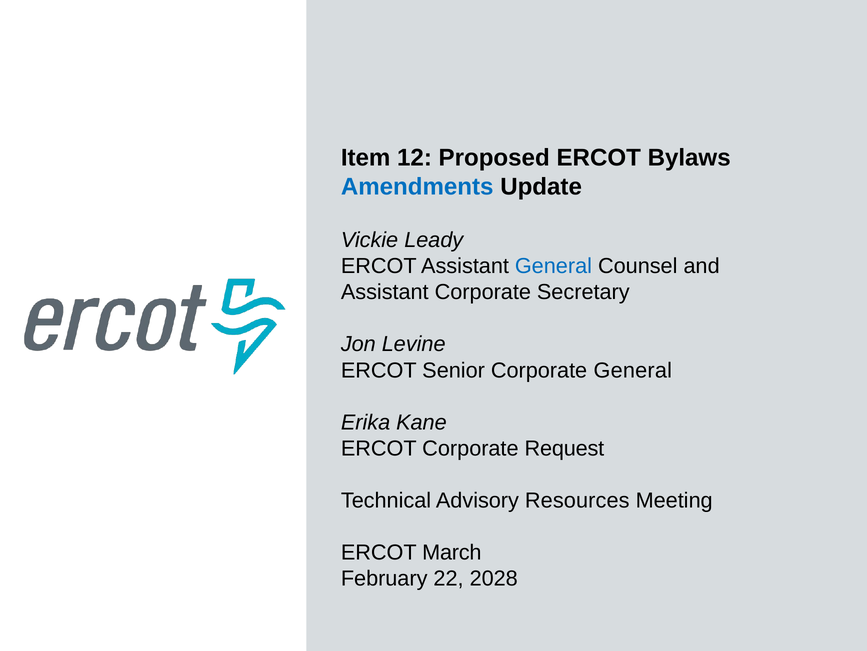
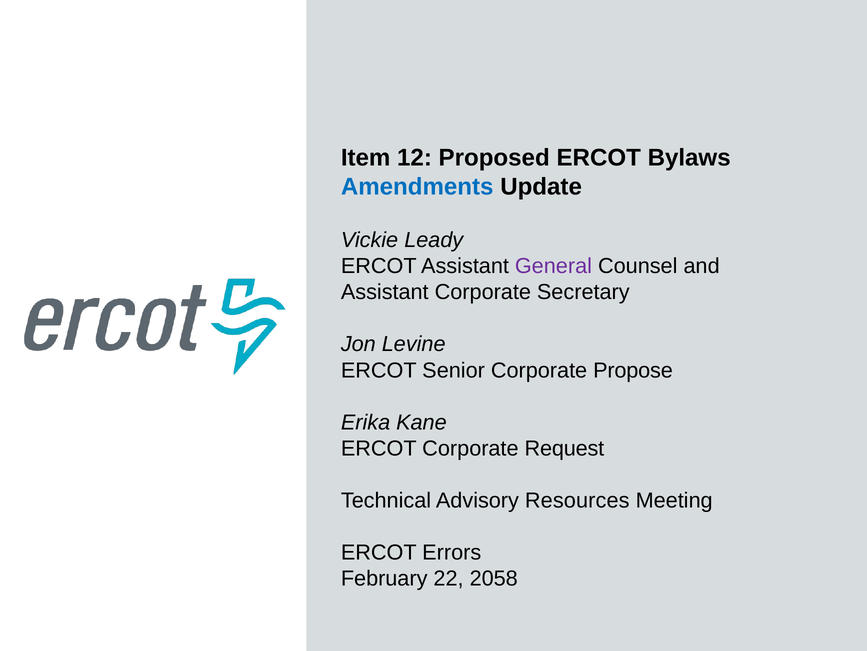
General at (553, 266) colour: blue -> purple
Corporate General: General -> Propose
March: March -> Errors
2028: 2028 -> 2058
